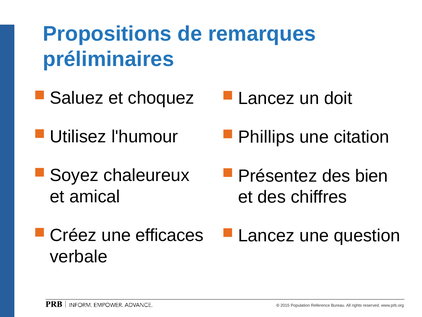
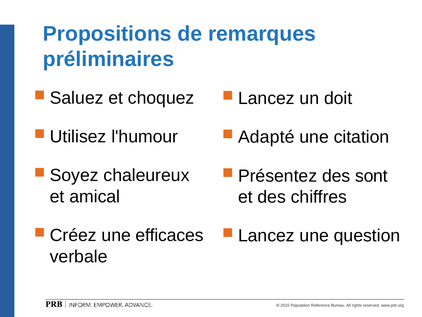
Phillips: Phillips -> Adapté
bien: bien -> sont
